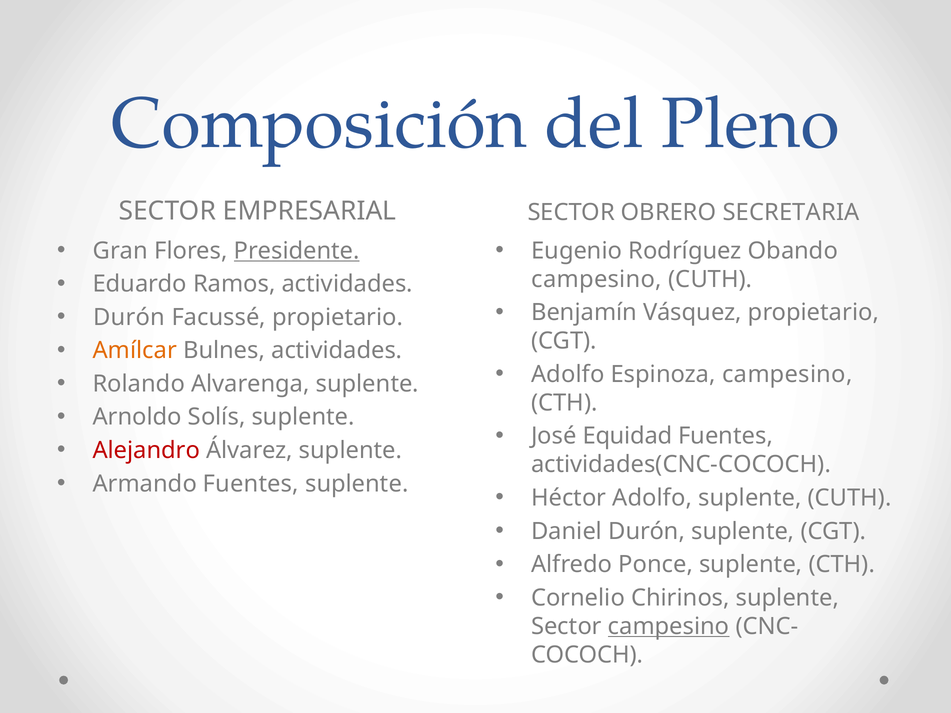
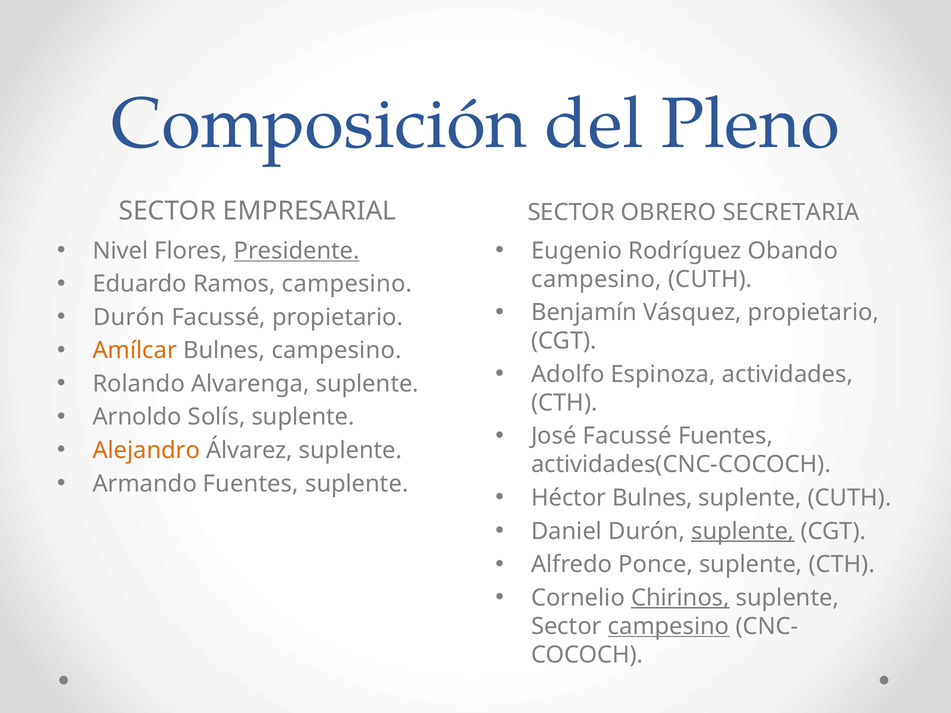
Gran: Gran -> Nivel
Ramos actividades: actividades -> campesino
Bulnes actividades: actividades -> campesino
Espinoza campesino: campesino -> actividades
José Equidad: Equidad -> Facussé
Alejandro colour: red -> orange
Héctor Adolfo: Adolfo -> Bulnes
suplente at (743, 531) underline: none -> present
Chirinos underline: none -> present
